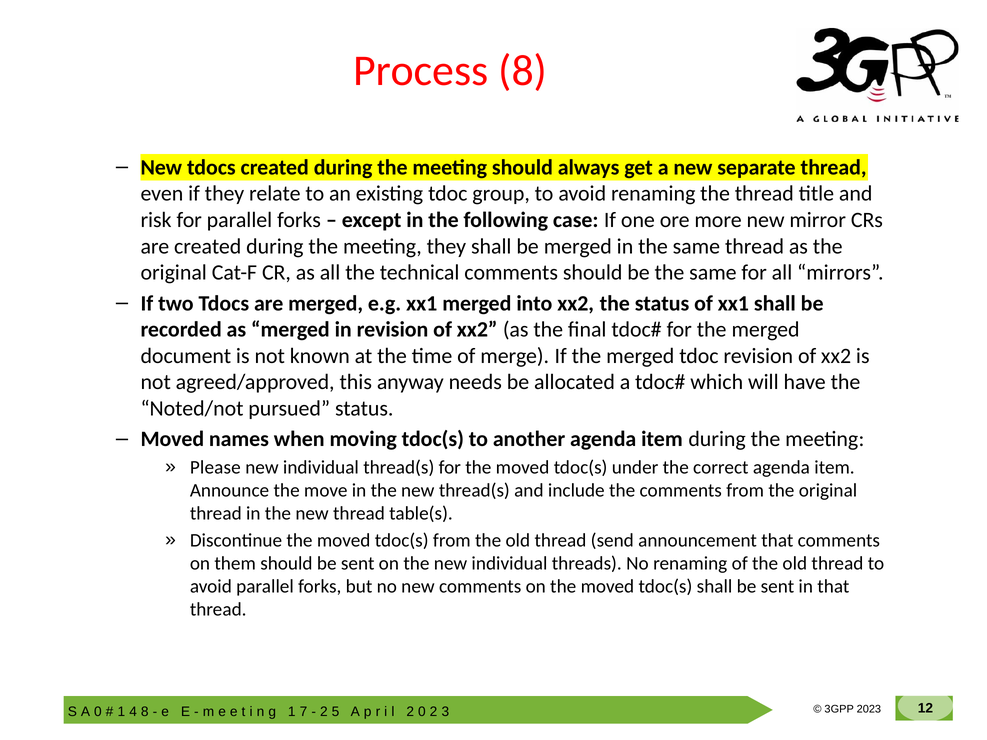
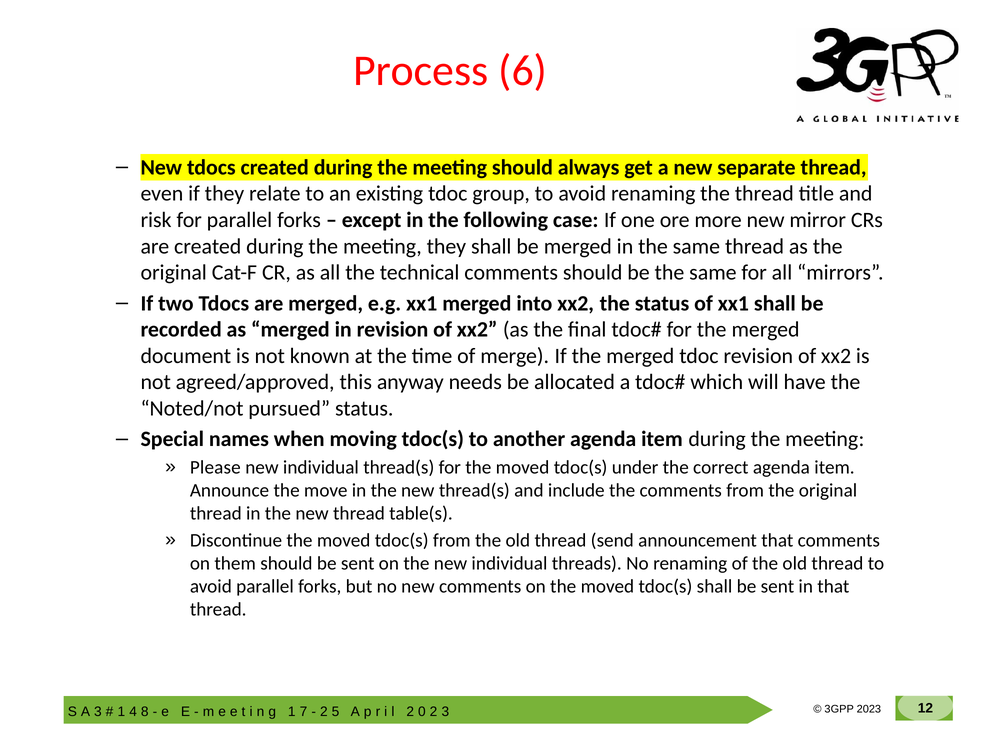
Process 8: 8 -> 6
Moved at (172, 439): Moved -> Special
A 0: 0 -> 3
